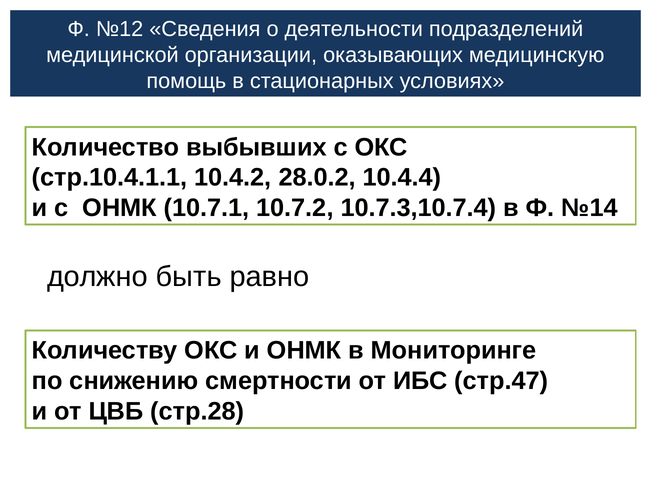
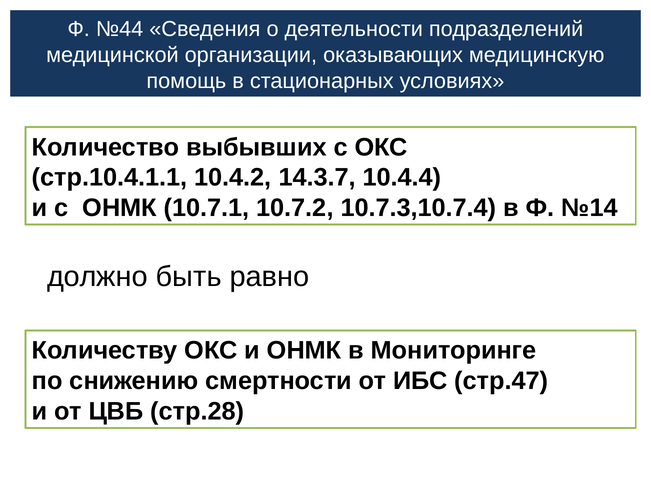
№12: №12 -> №44
28.0.2: 28.0.2 -> 14.3.7
